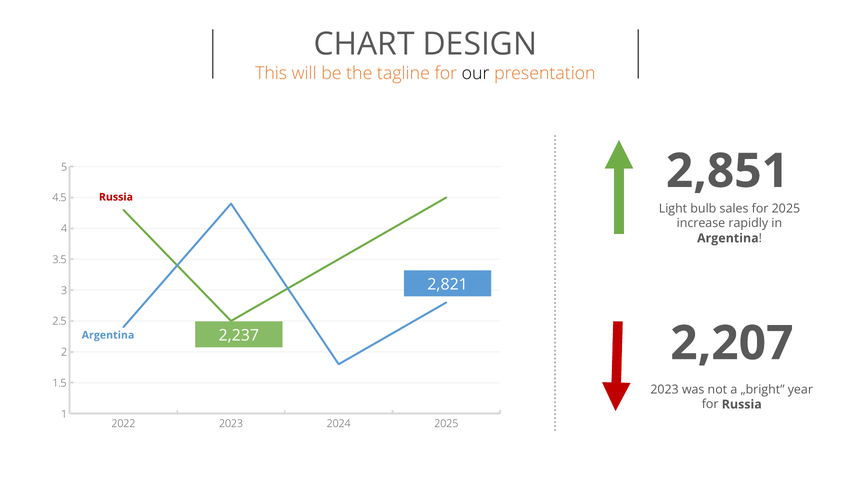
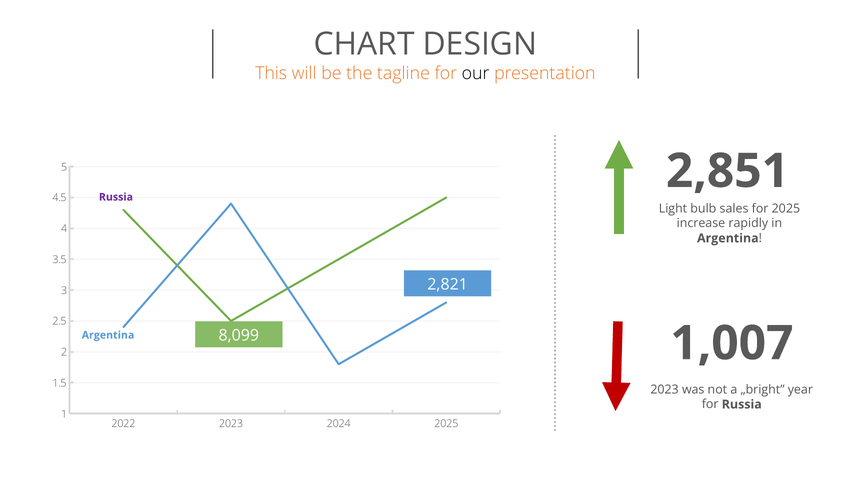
Russia at (116, 197) colour: red -> purple
2,207: 2,207 -> 1,007
2,237: 2,237 -> 8,099
